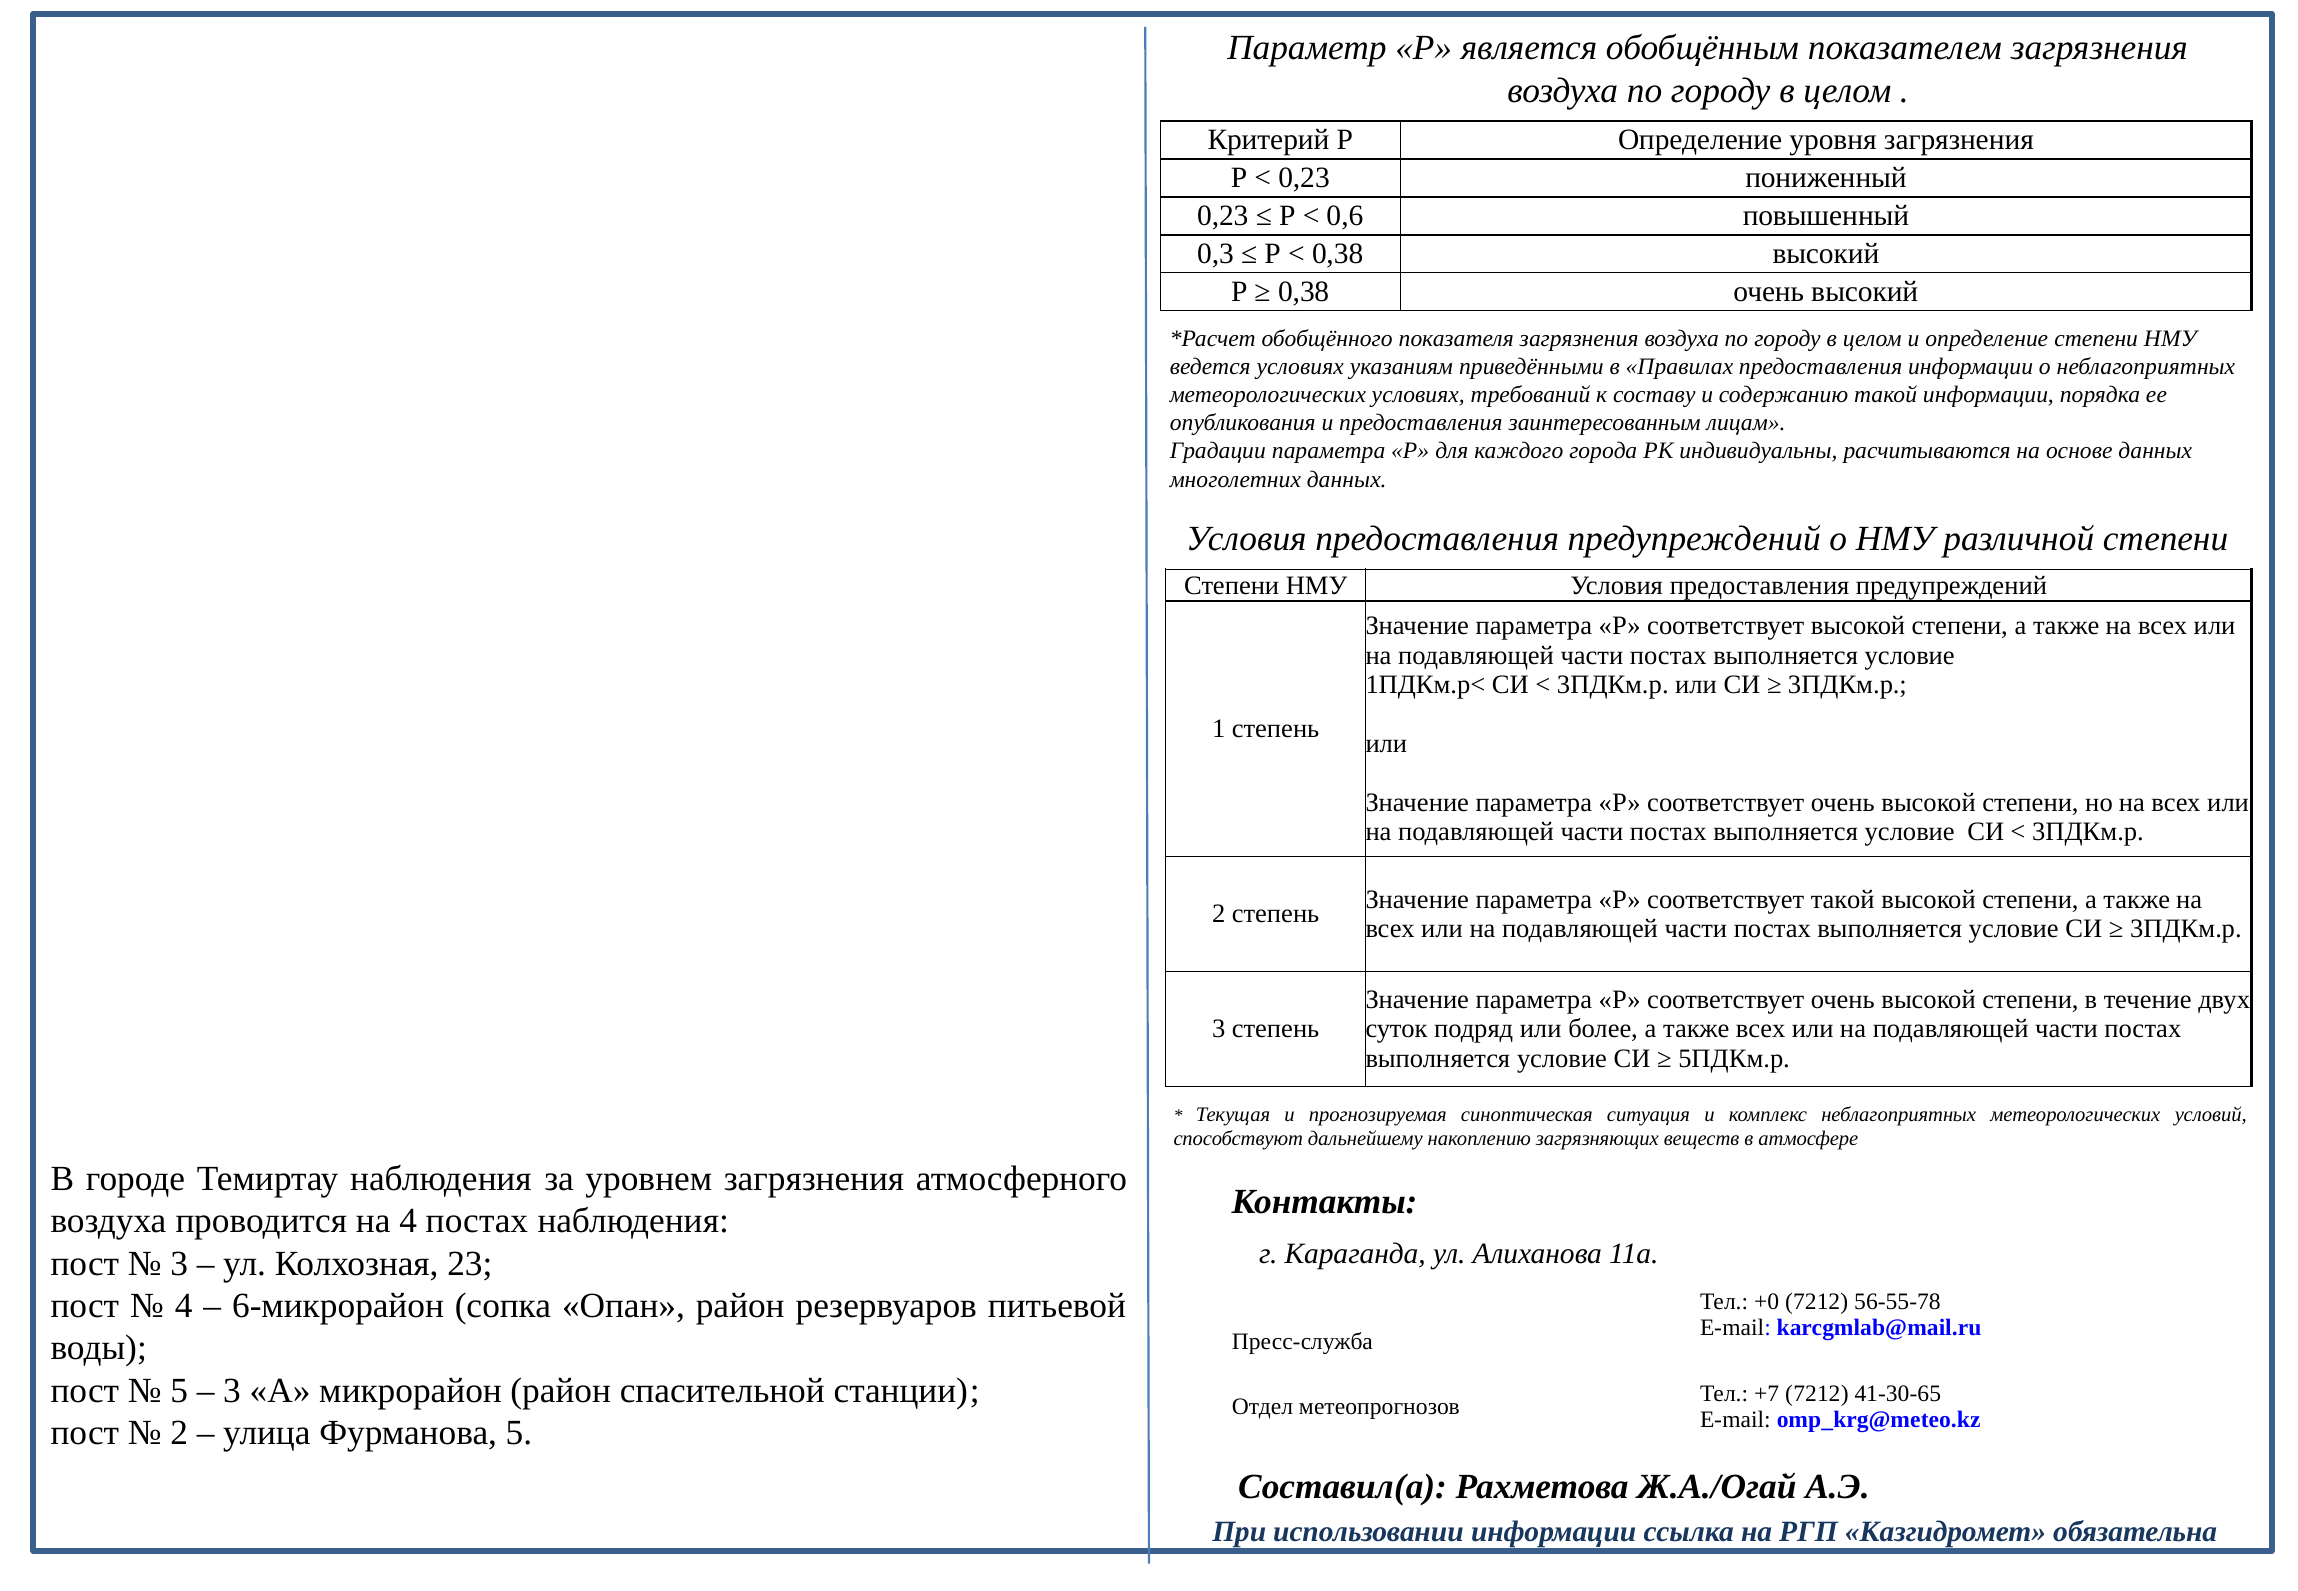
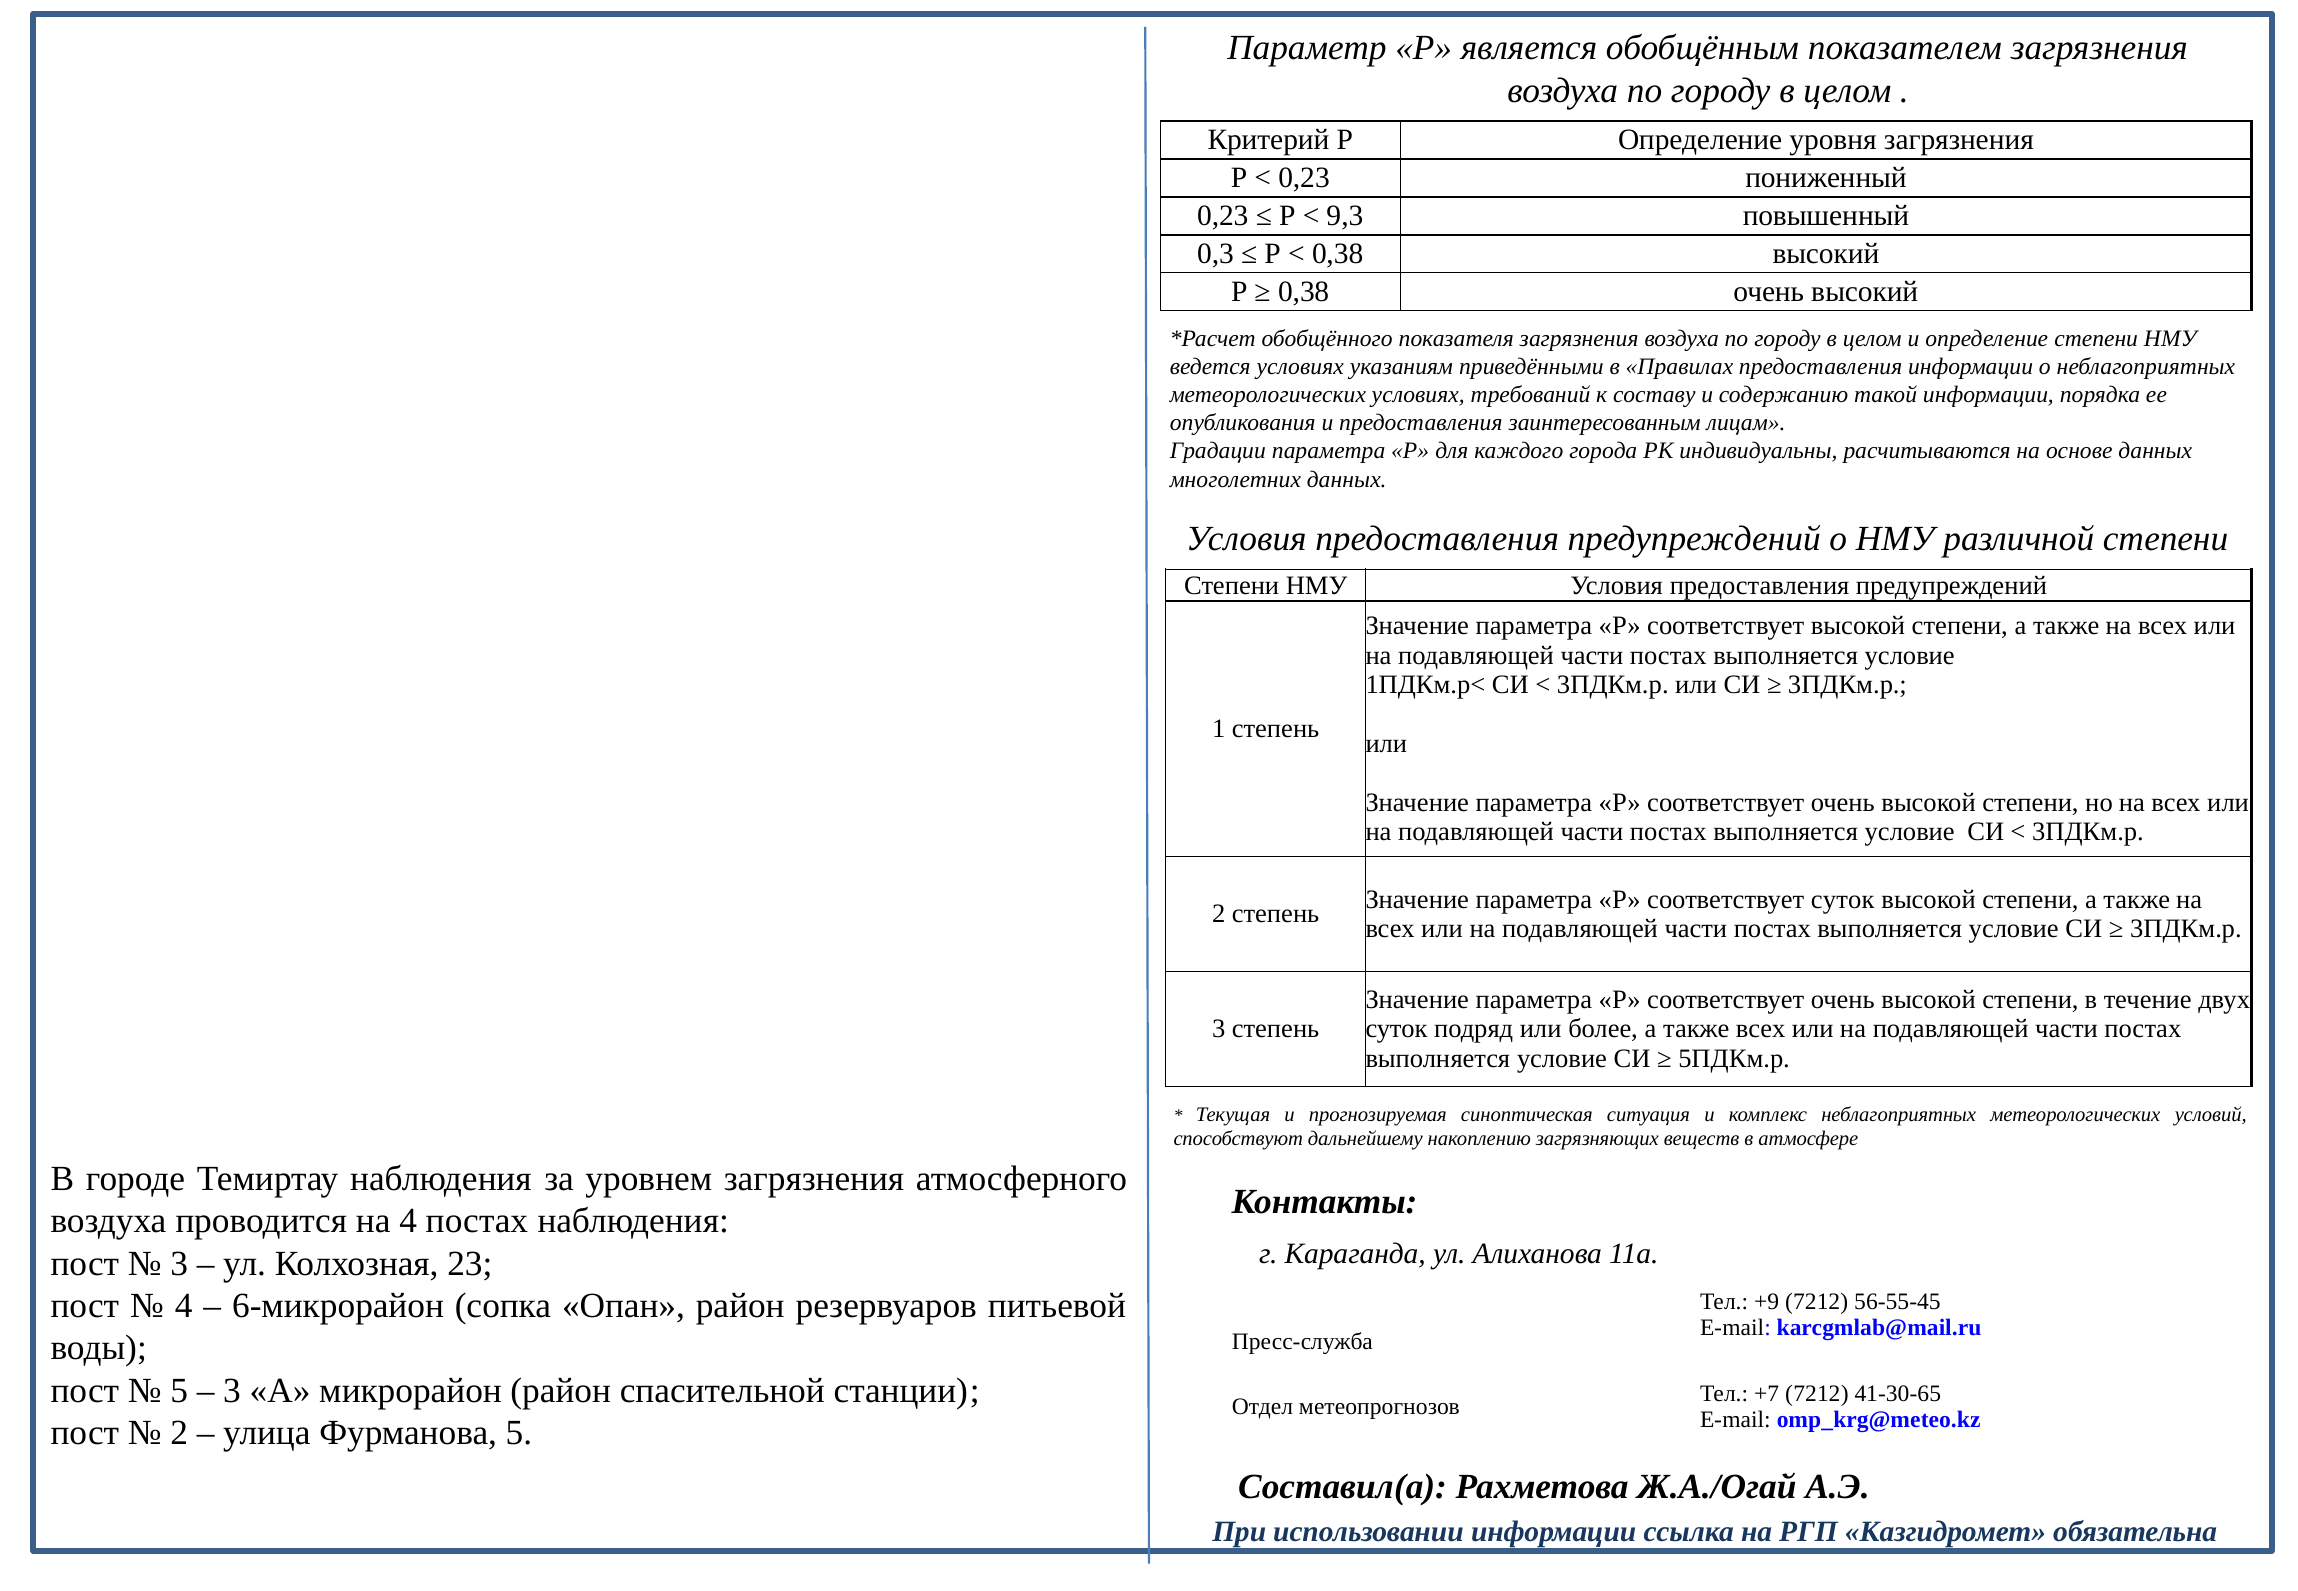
0,6: 0,6 -> 9,3
соответствует такой: такой -> суток
+0: +0 -> +9
56-55-78: 56-55-78 -> 56-55-45
